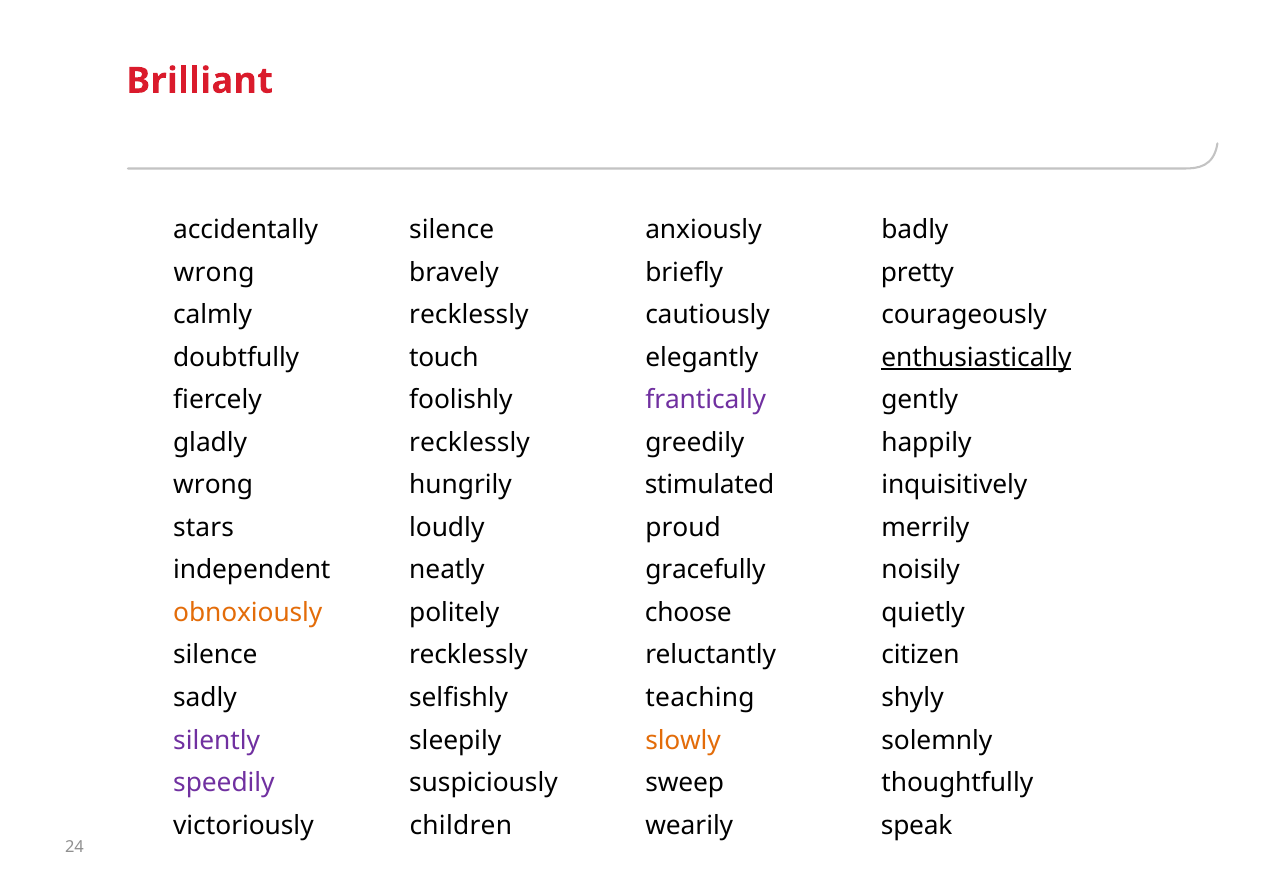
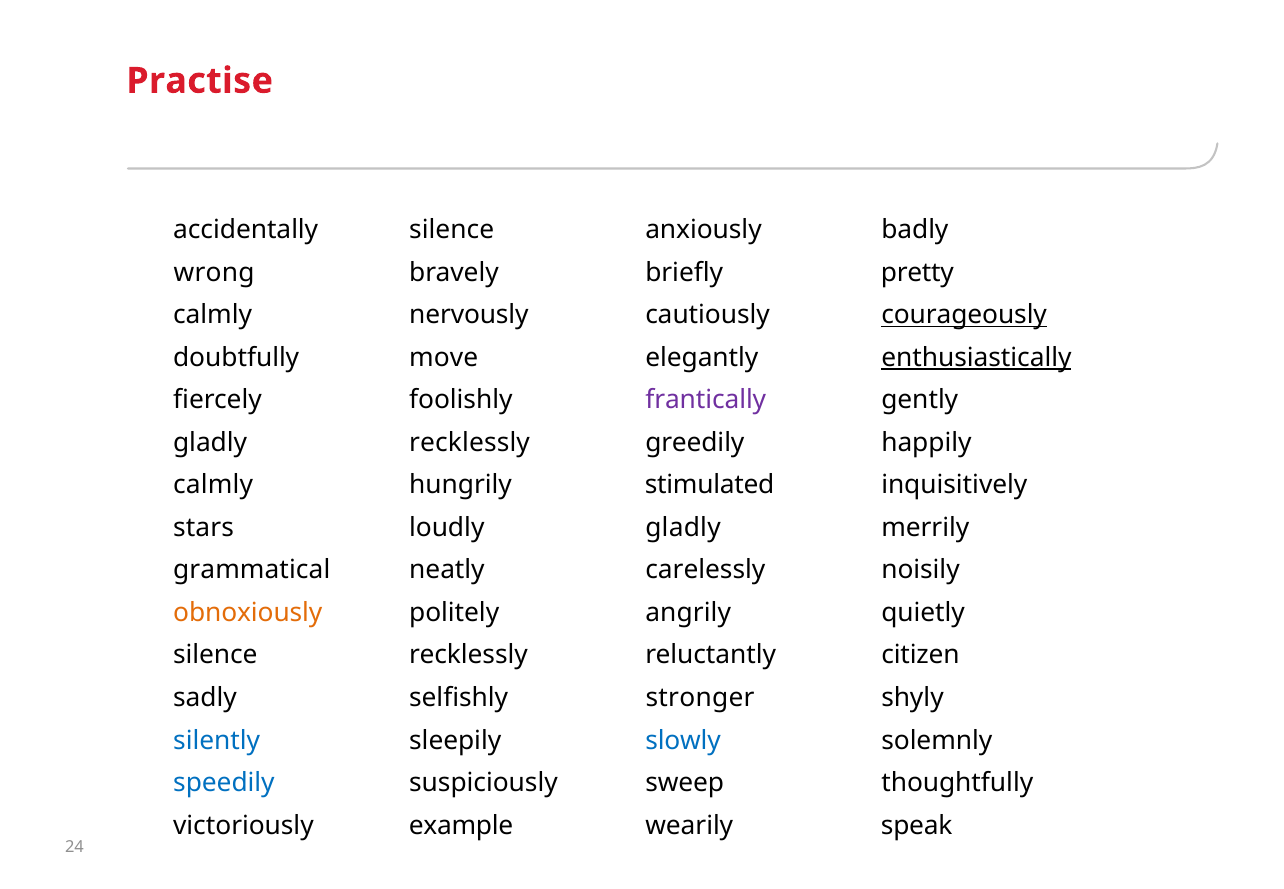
Brilliant: Brilliant -> Practise
calmly recklessly: recklessly -> nervously
courageously underline: none -> present
touch: touch -> move
wrong at (213, 485): wrong -> calmly
loudly proud: proud -> gladly
independent: independent -> grammatical
gracefully: gracefully -> carelessly
choose: choose -> angrily
teaching: teaching -> stronger
silently colour: purple -> blue
slowly colour: orange -> blue
speedily colour: purple -> blue
children: children -> example
